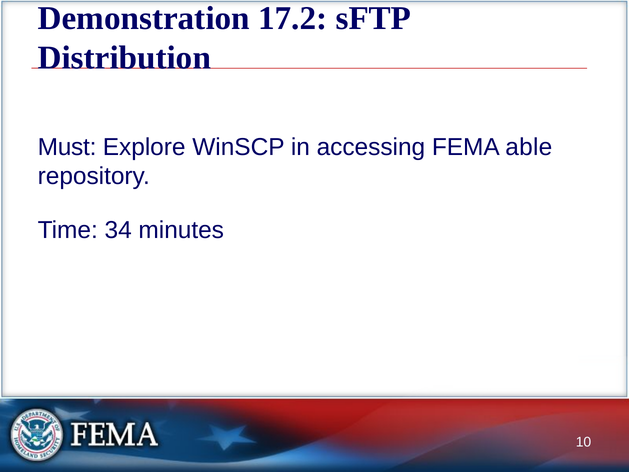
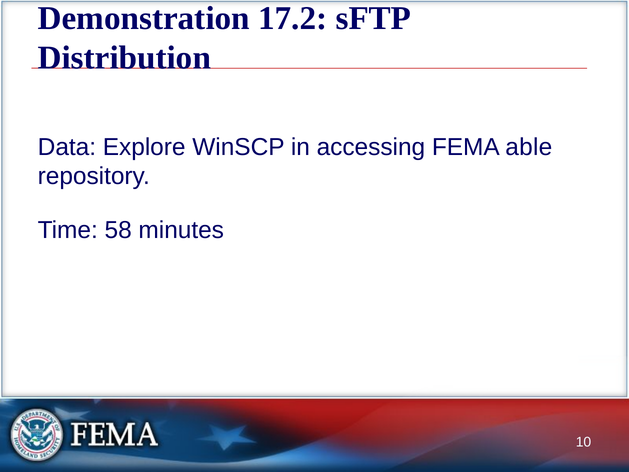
Must: Must -> Data
34: 34 -> 58
